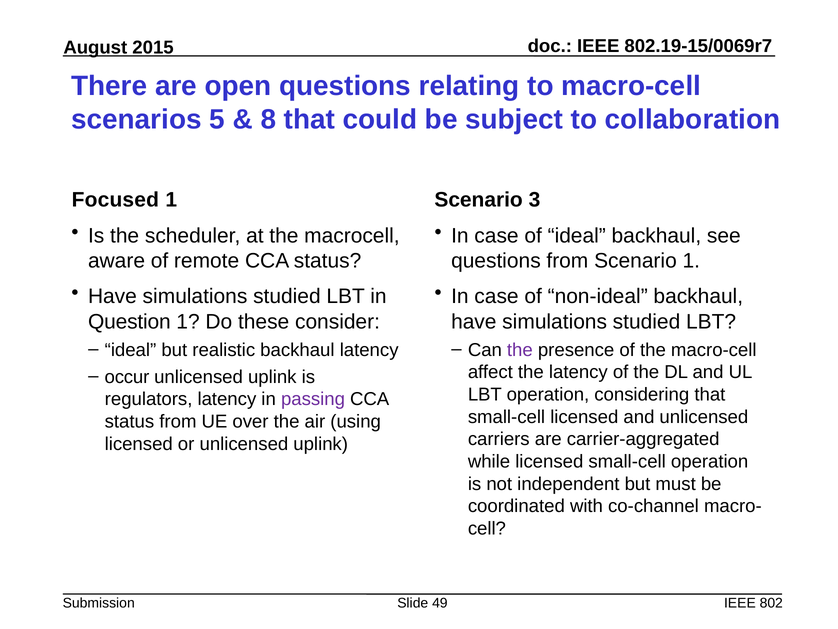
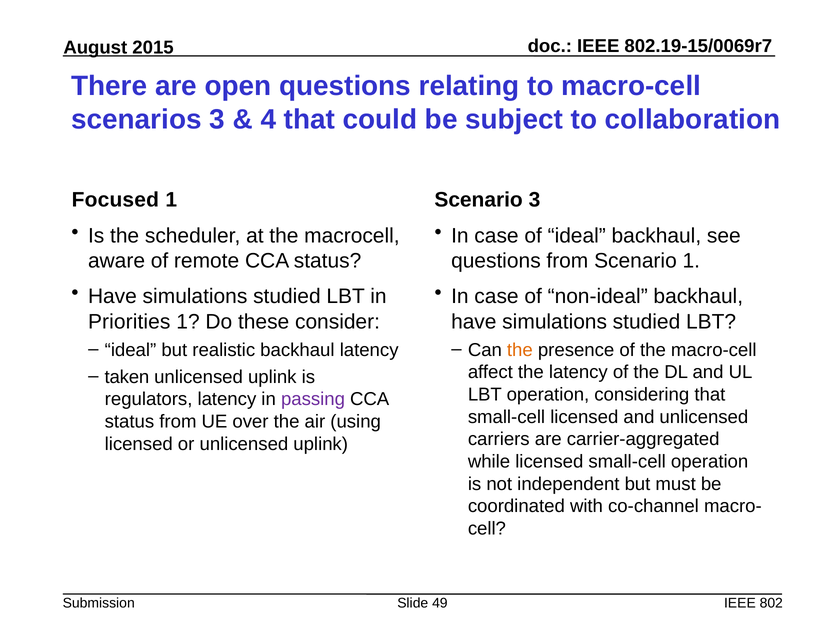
scenarios 5: 5 -> 3
8: 8 -> 4
Question: Question -> Priorities
the at (520, 350) colour: purple -> orange
occur: occur -> taken
